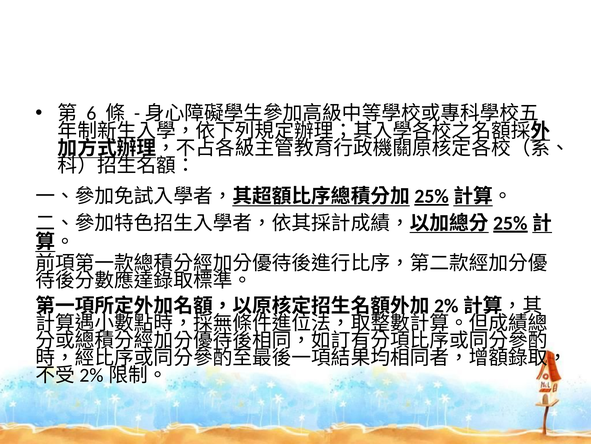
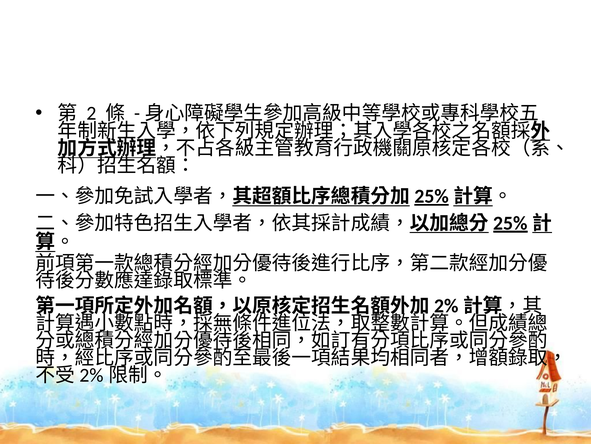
6: 6 -> 2
